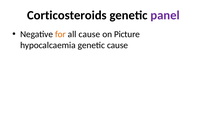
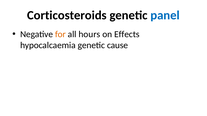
panel colour: purple -> blue
all cause: cause -> hours
Picture: Picture -> Effects
